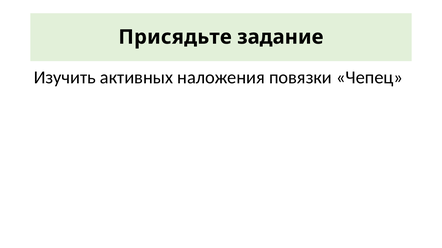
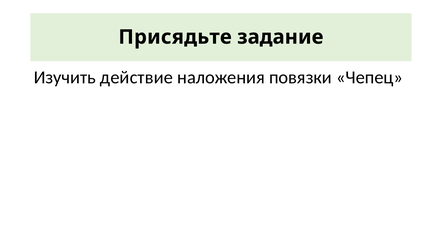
активных: активных -> действие
